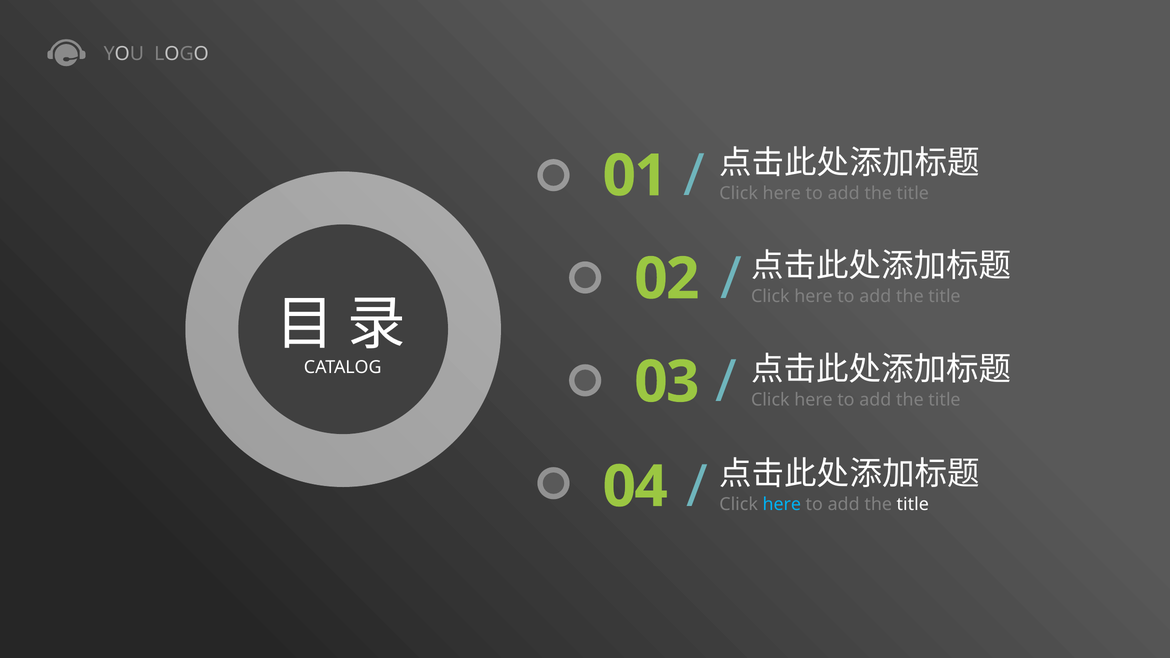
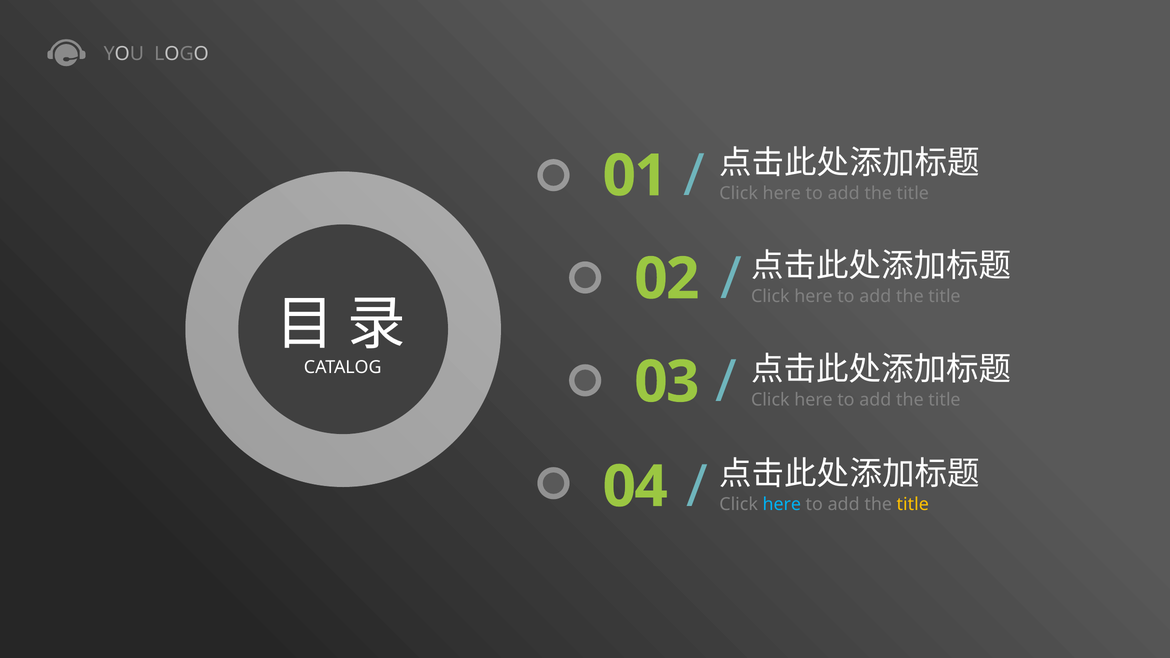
title at (913, 504) colour: white -> yellow
